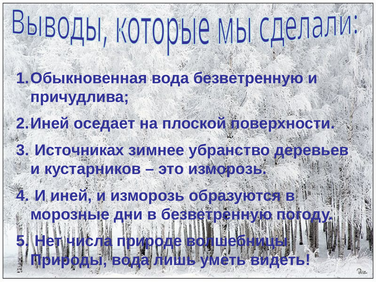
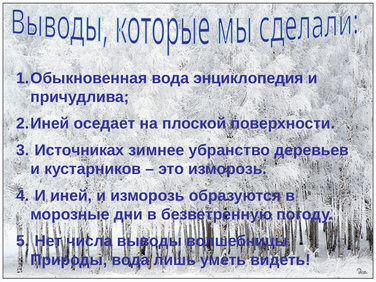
вода безветренную: безветренную -> энциклопедия
природе: природе -> выводы
